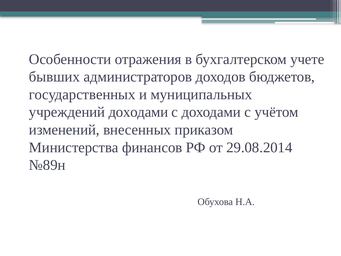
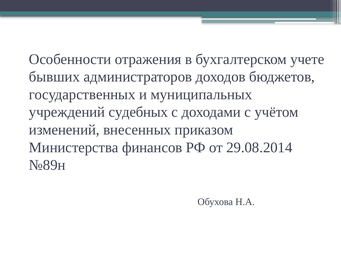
учреждений доходами: доходами -> судебных
